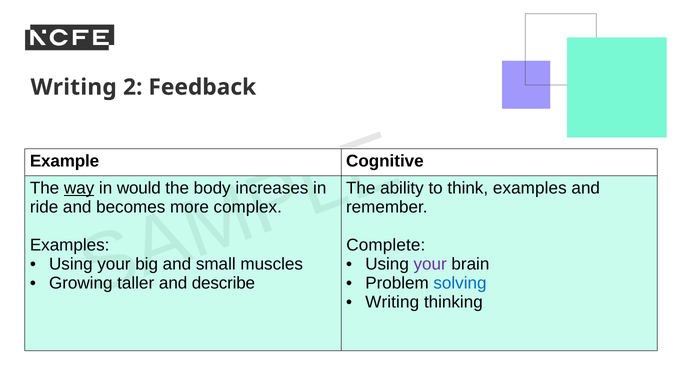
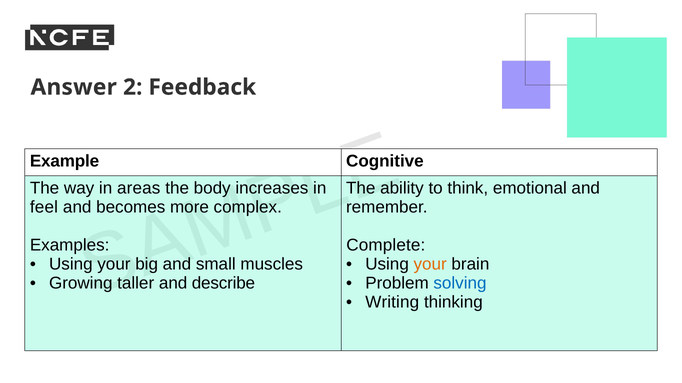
Writing at (74, 87): Writing -> Answer
way underline: present -> none
would: would -> areas
think examples: examples -> emotional
ride: ride -> feel
your at (430, 265) colour: purple -> orange
